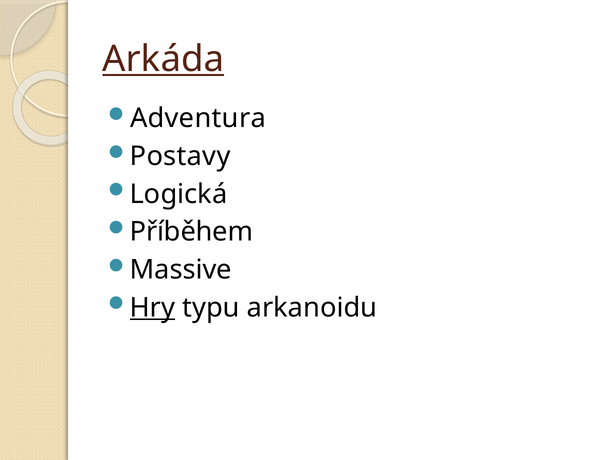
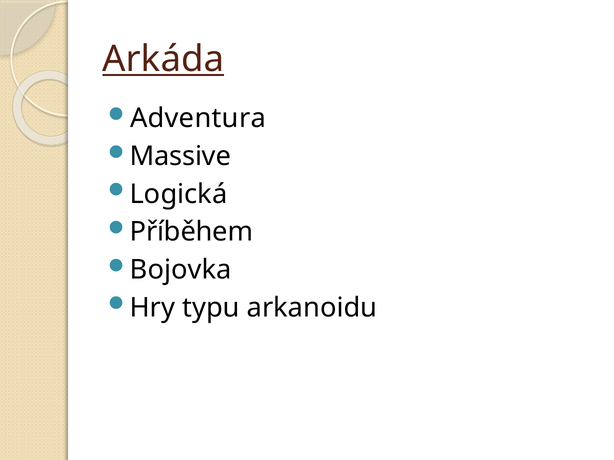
Postavy: Postavy -> Massive
Massive: Massive -> Bojovka
Hry underline: present -> none
